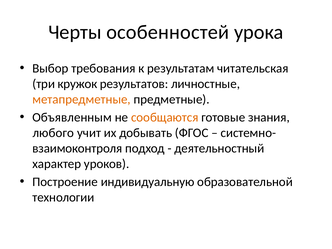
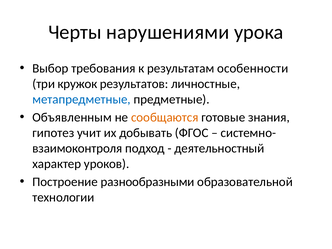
особенностей: особенностей -> нарушениями
читательская: читательская -> особенности
метапредметные colour: orange -> blue
любого: любого -> гипотез
индивидуальную: индивидуальную -> разнообразными
